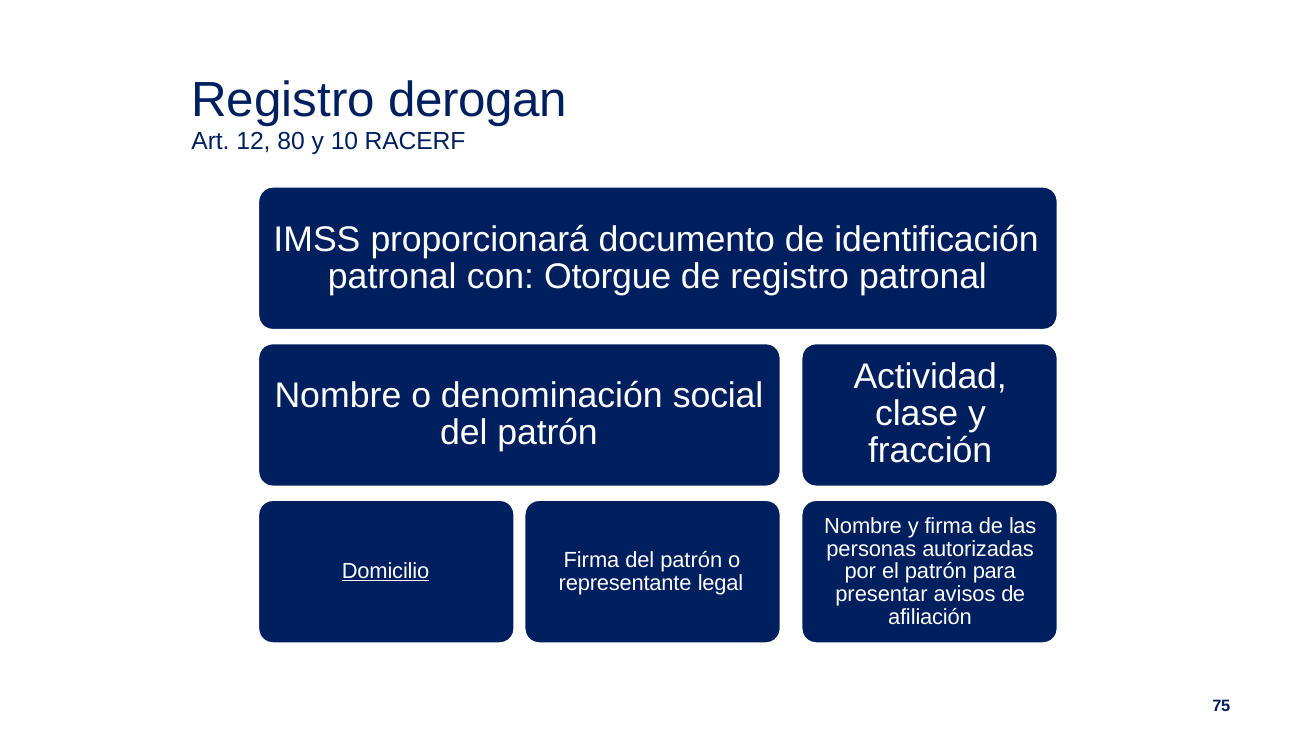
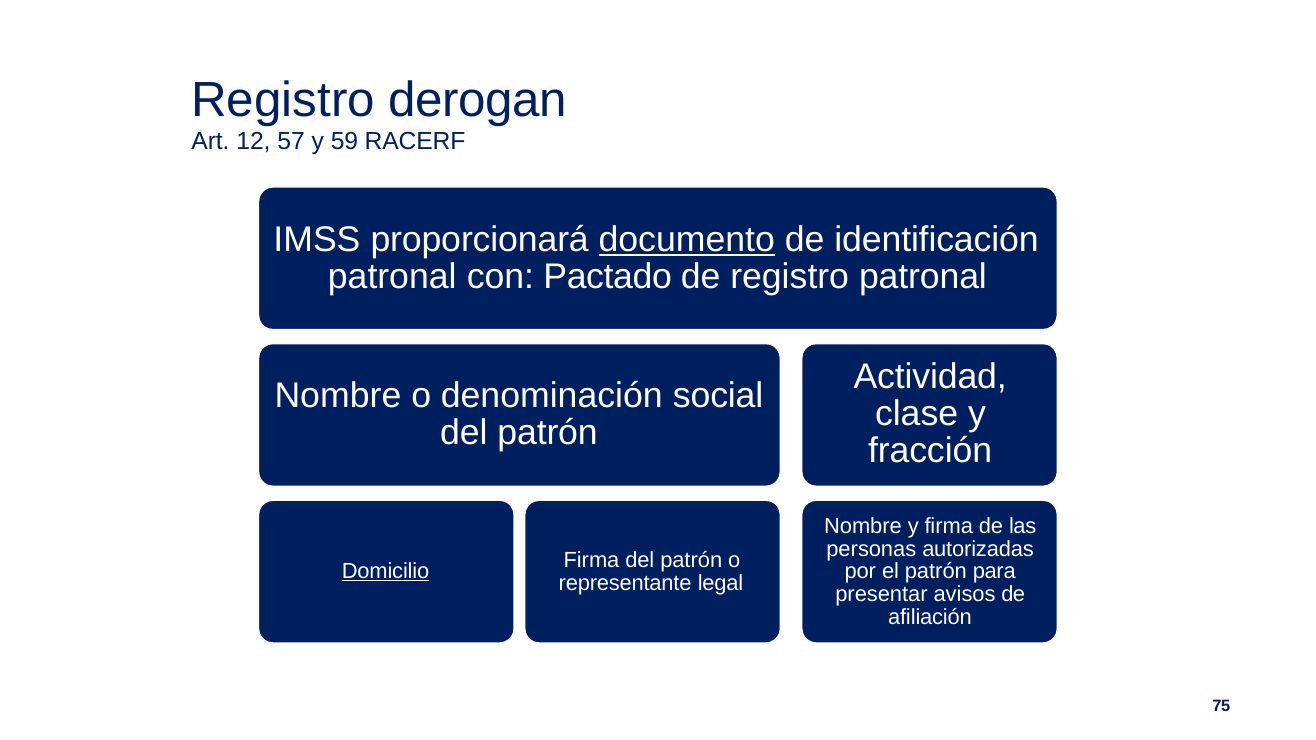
80: 80 -> 57
10: 10 -> 59
documento underline: none -> present
Otorgue: Otorgue -> Pactado
